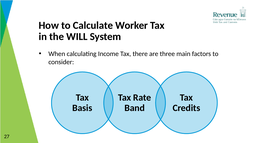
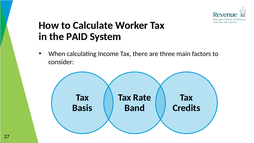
WILL: WILL -> PAID
